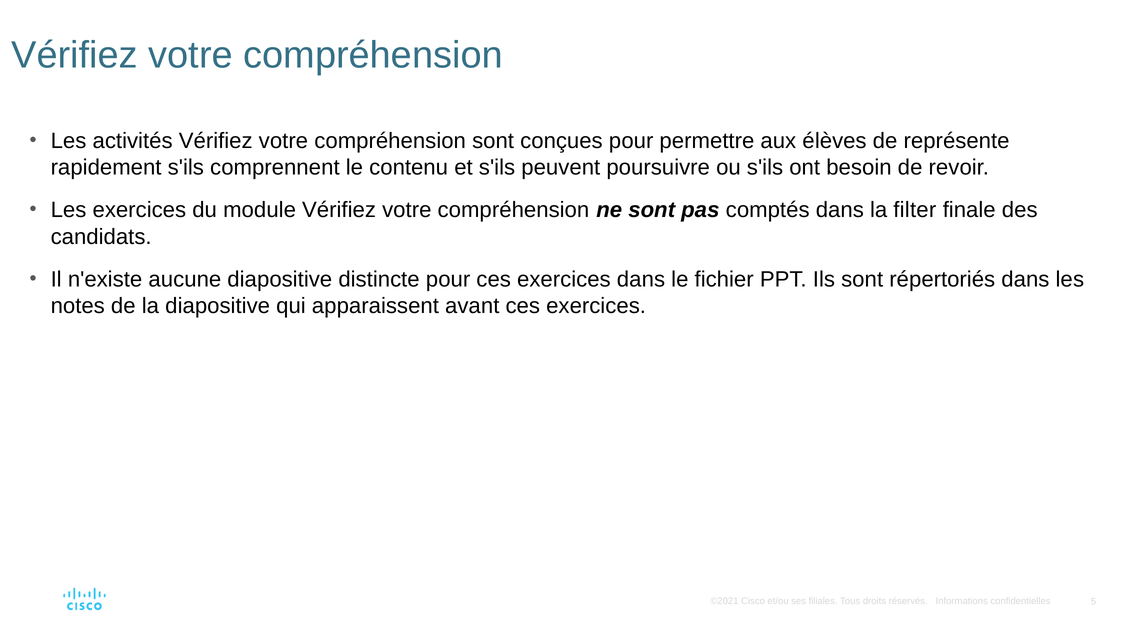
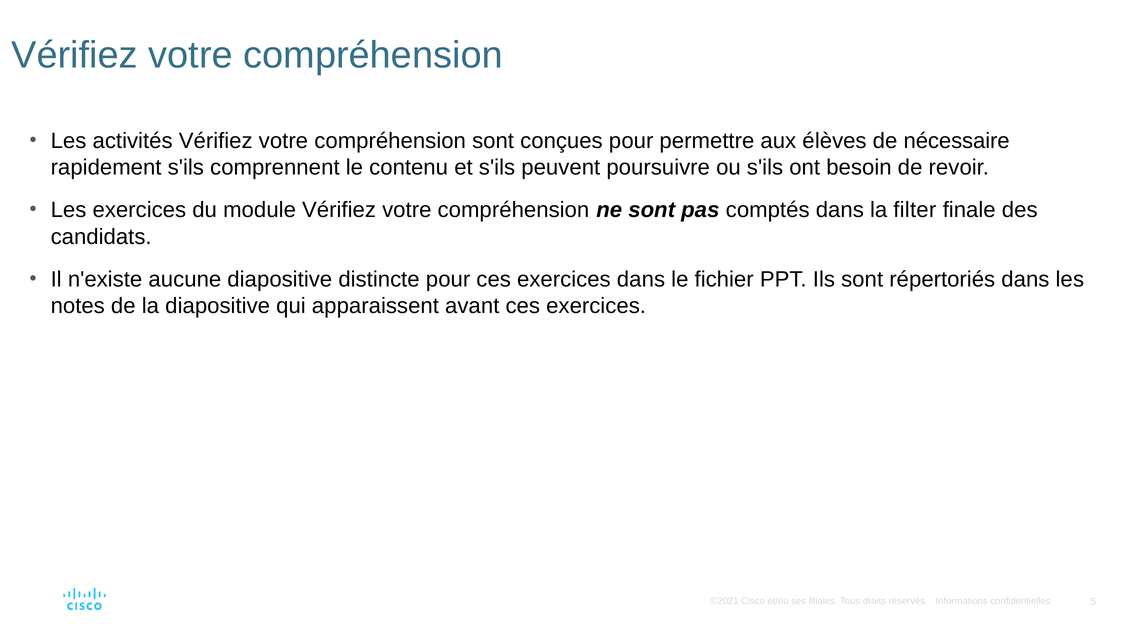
représente: représente -> nécessaire
